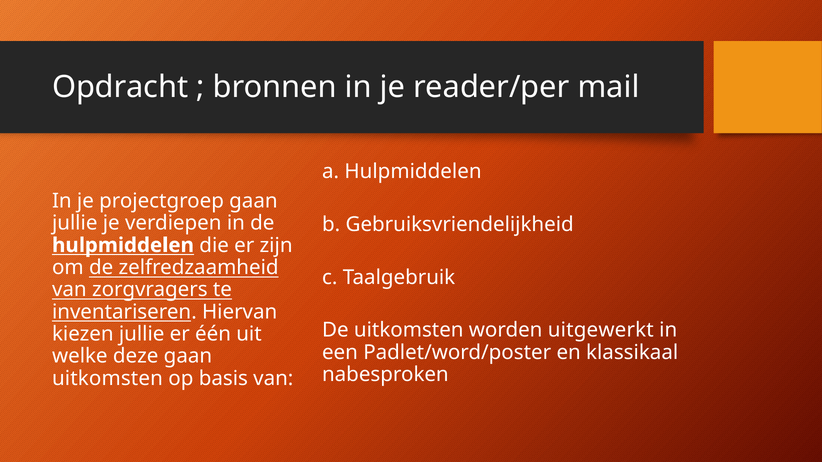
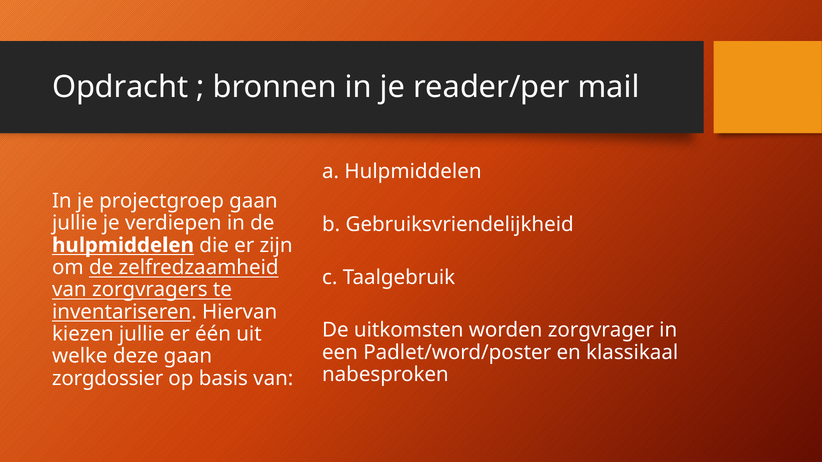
uitgewerkt: uitgewerkt -> zorgvrager
uitkomsten at (107, 379): uitkomsten -> zorgdossier
